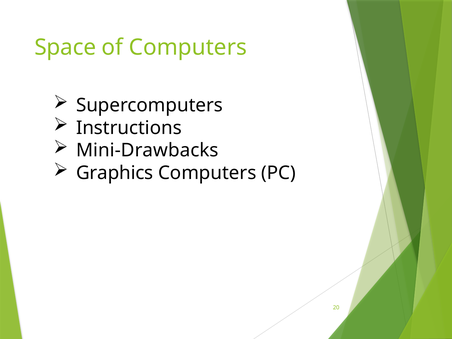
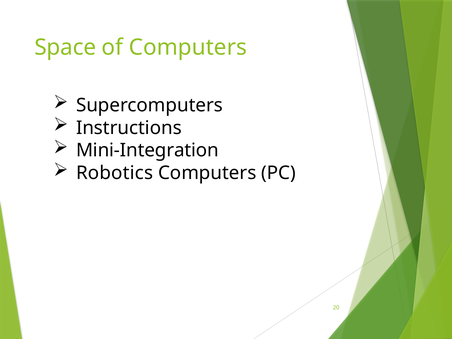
Mini-Drawbacks: Mini-Drawbacks -> Mini-Integration
Graphics: Graphics -> Robotics
